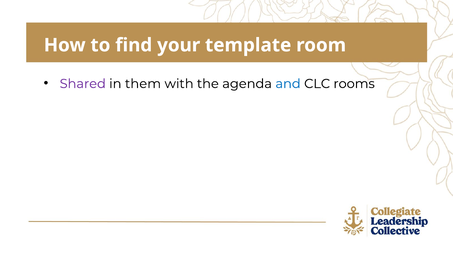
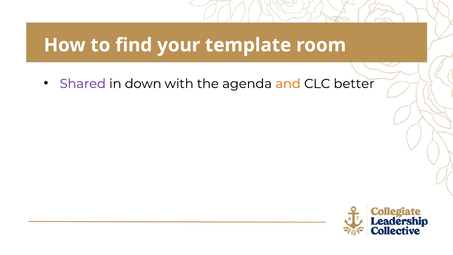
them: them -> down
and colour: blue -> orange
rooms: rooms -> better
